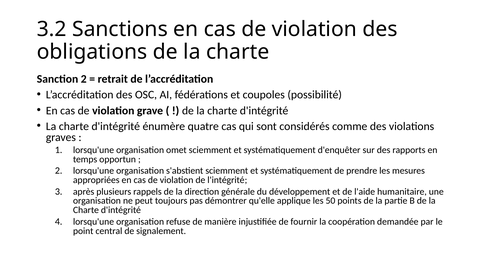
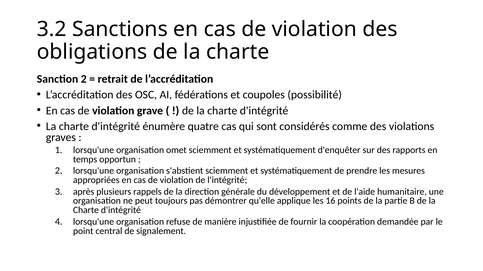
50: 50 -> 16
